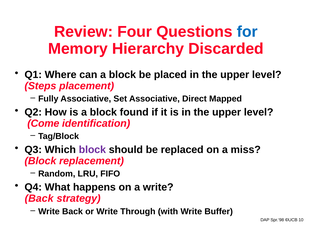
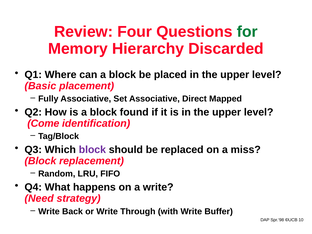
for colour: blue -> green
Steps: Steps -> Basic
Back at (39, 199): Back -> Need
